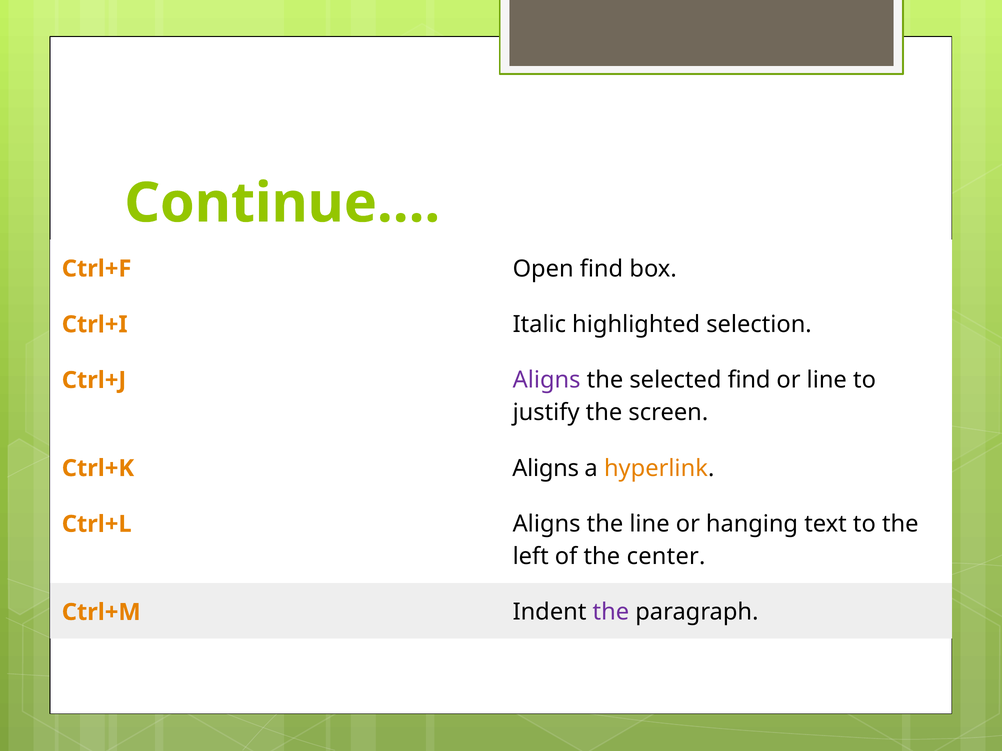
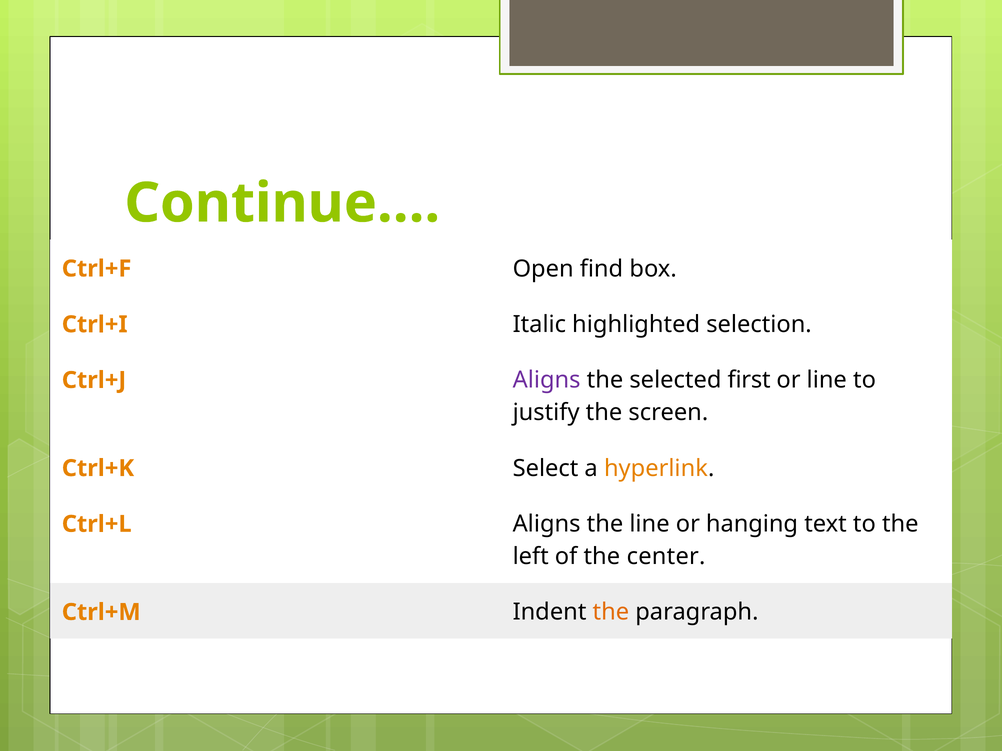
selected find: find -> first
Ctrl+K Aligns: Aligns -> Select
the at (611, 613) colour: purple -> orange
